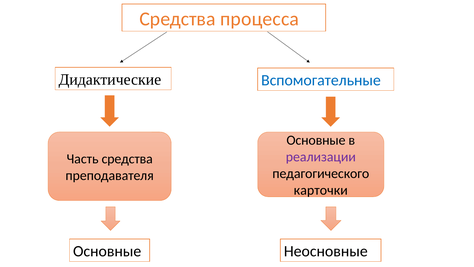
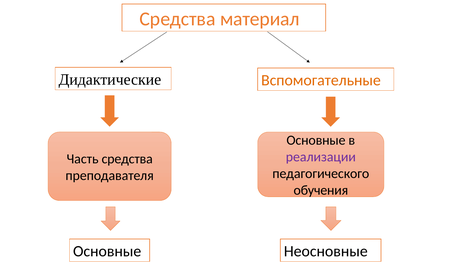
процесса: процесса -> материал
Вспомогательные colour: blue -> orange
карточки: карточки -> обучения
